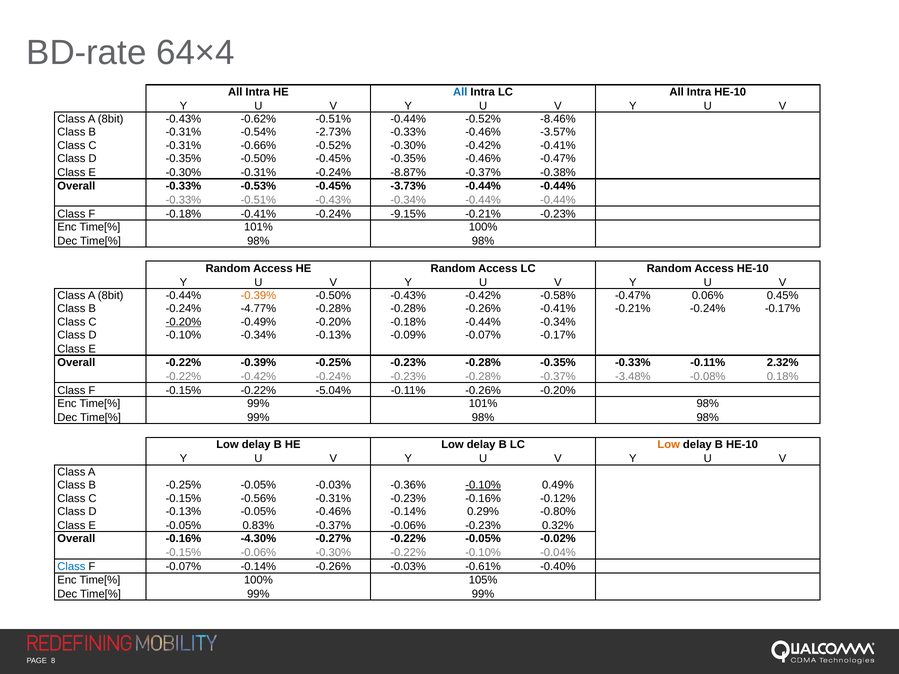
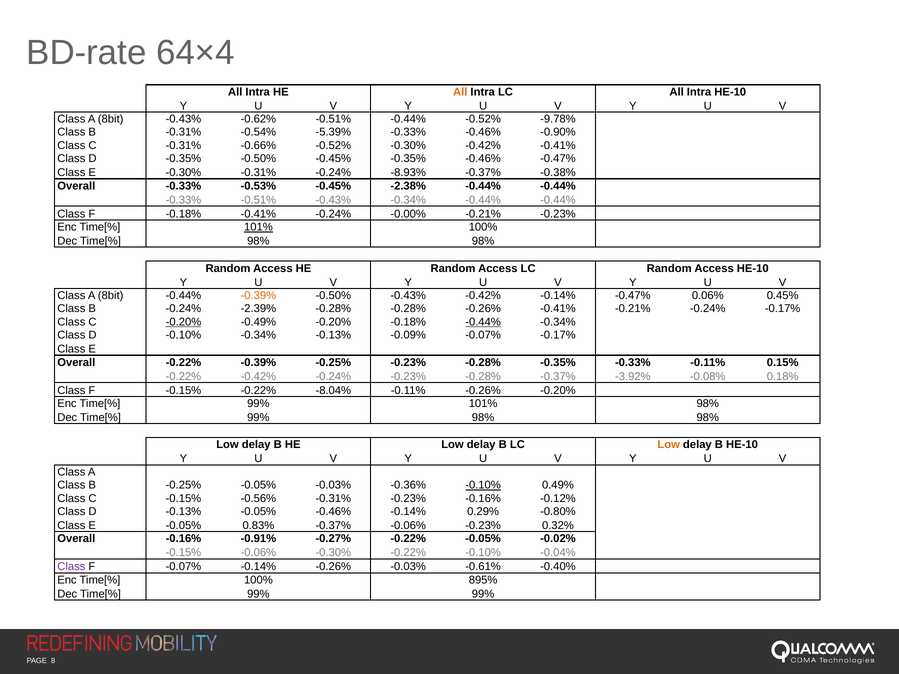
All at (460, 92) colour: blue -> orange
-8.46%: -8.46% -> -9.78%
-2.73%: -2.73% -> -5.39%
-3.57%: -3.57% -> -0.90%
-8.87%: -8.87% -> -8.93%
-3.73%: -3.73% -> -2.38%
-9.15%: -9.15% -> -0.00%
101% at (258, 227) underline: none -> present
-0.42% -0.58%: -0.58% -> -0.14%
-4.77%: -4.77% -> -2.39%
-0.44% at (483, 322) underline: none -> present
2.32%: 2.32% -> 0.15%
-3.48%: -3.48% -> -3.92%
-5.04%: -5.04% -> -8.04%
-4.30%: -4.30% -> -0.91%
Class at (71, 567) colour: blue -> purple
105%: 105% -> 895%
